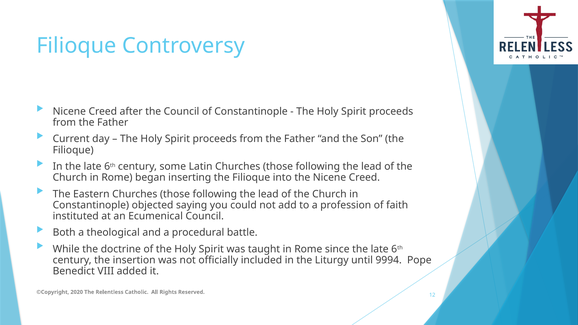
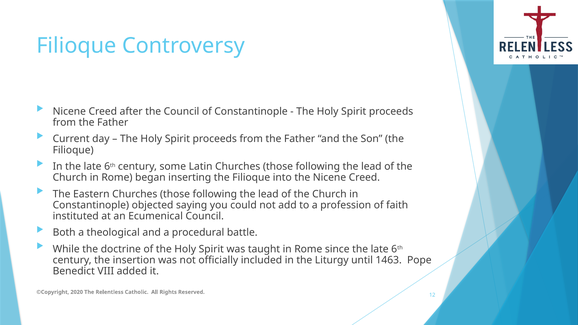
9994: 9994 -> 1463
